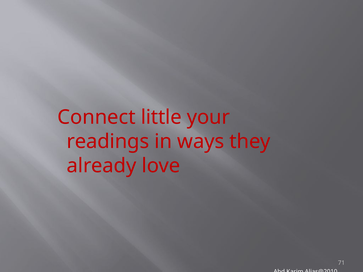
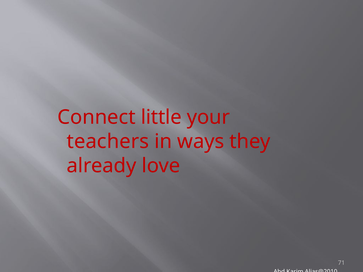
readings: readings -> teachers
